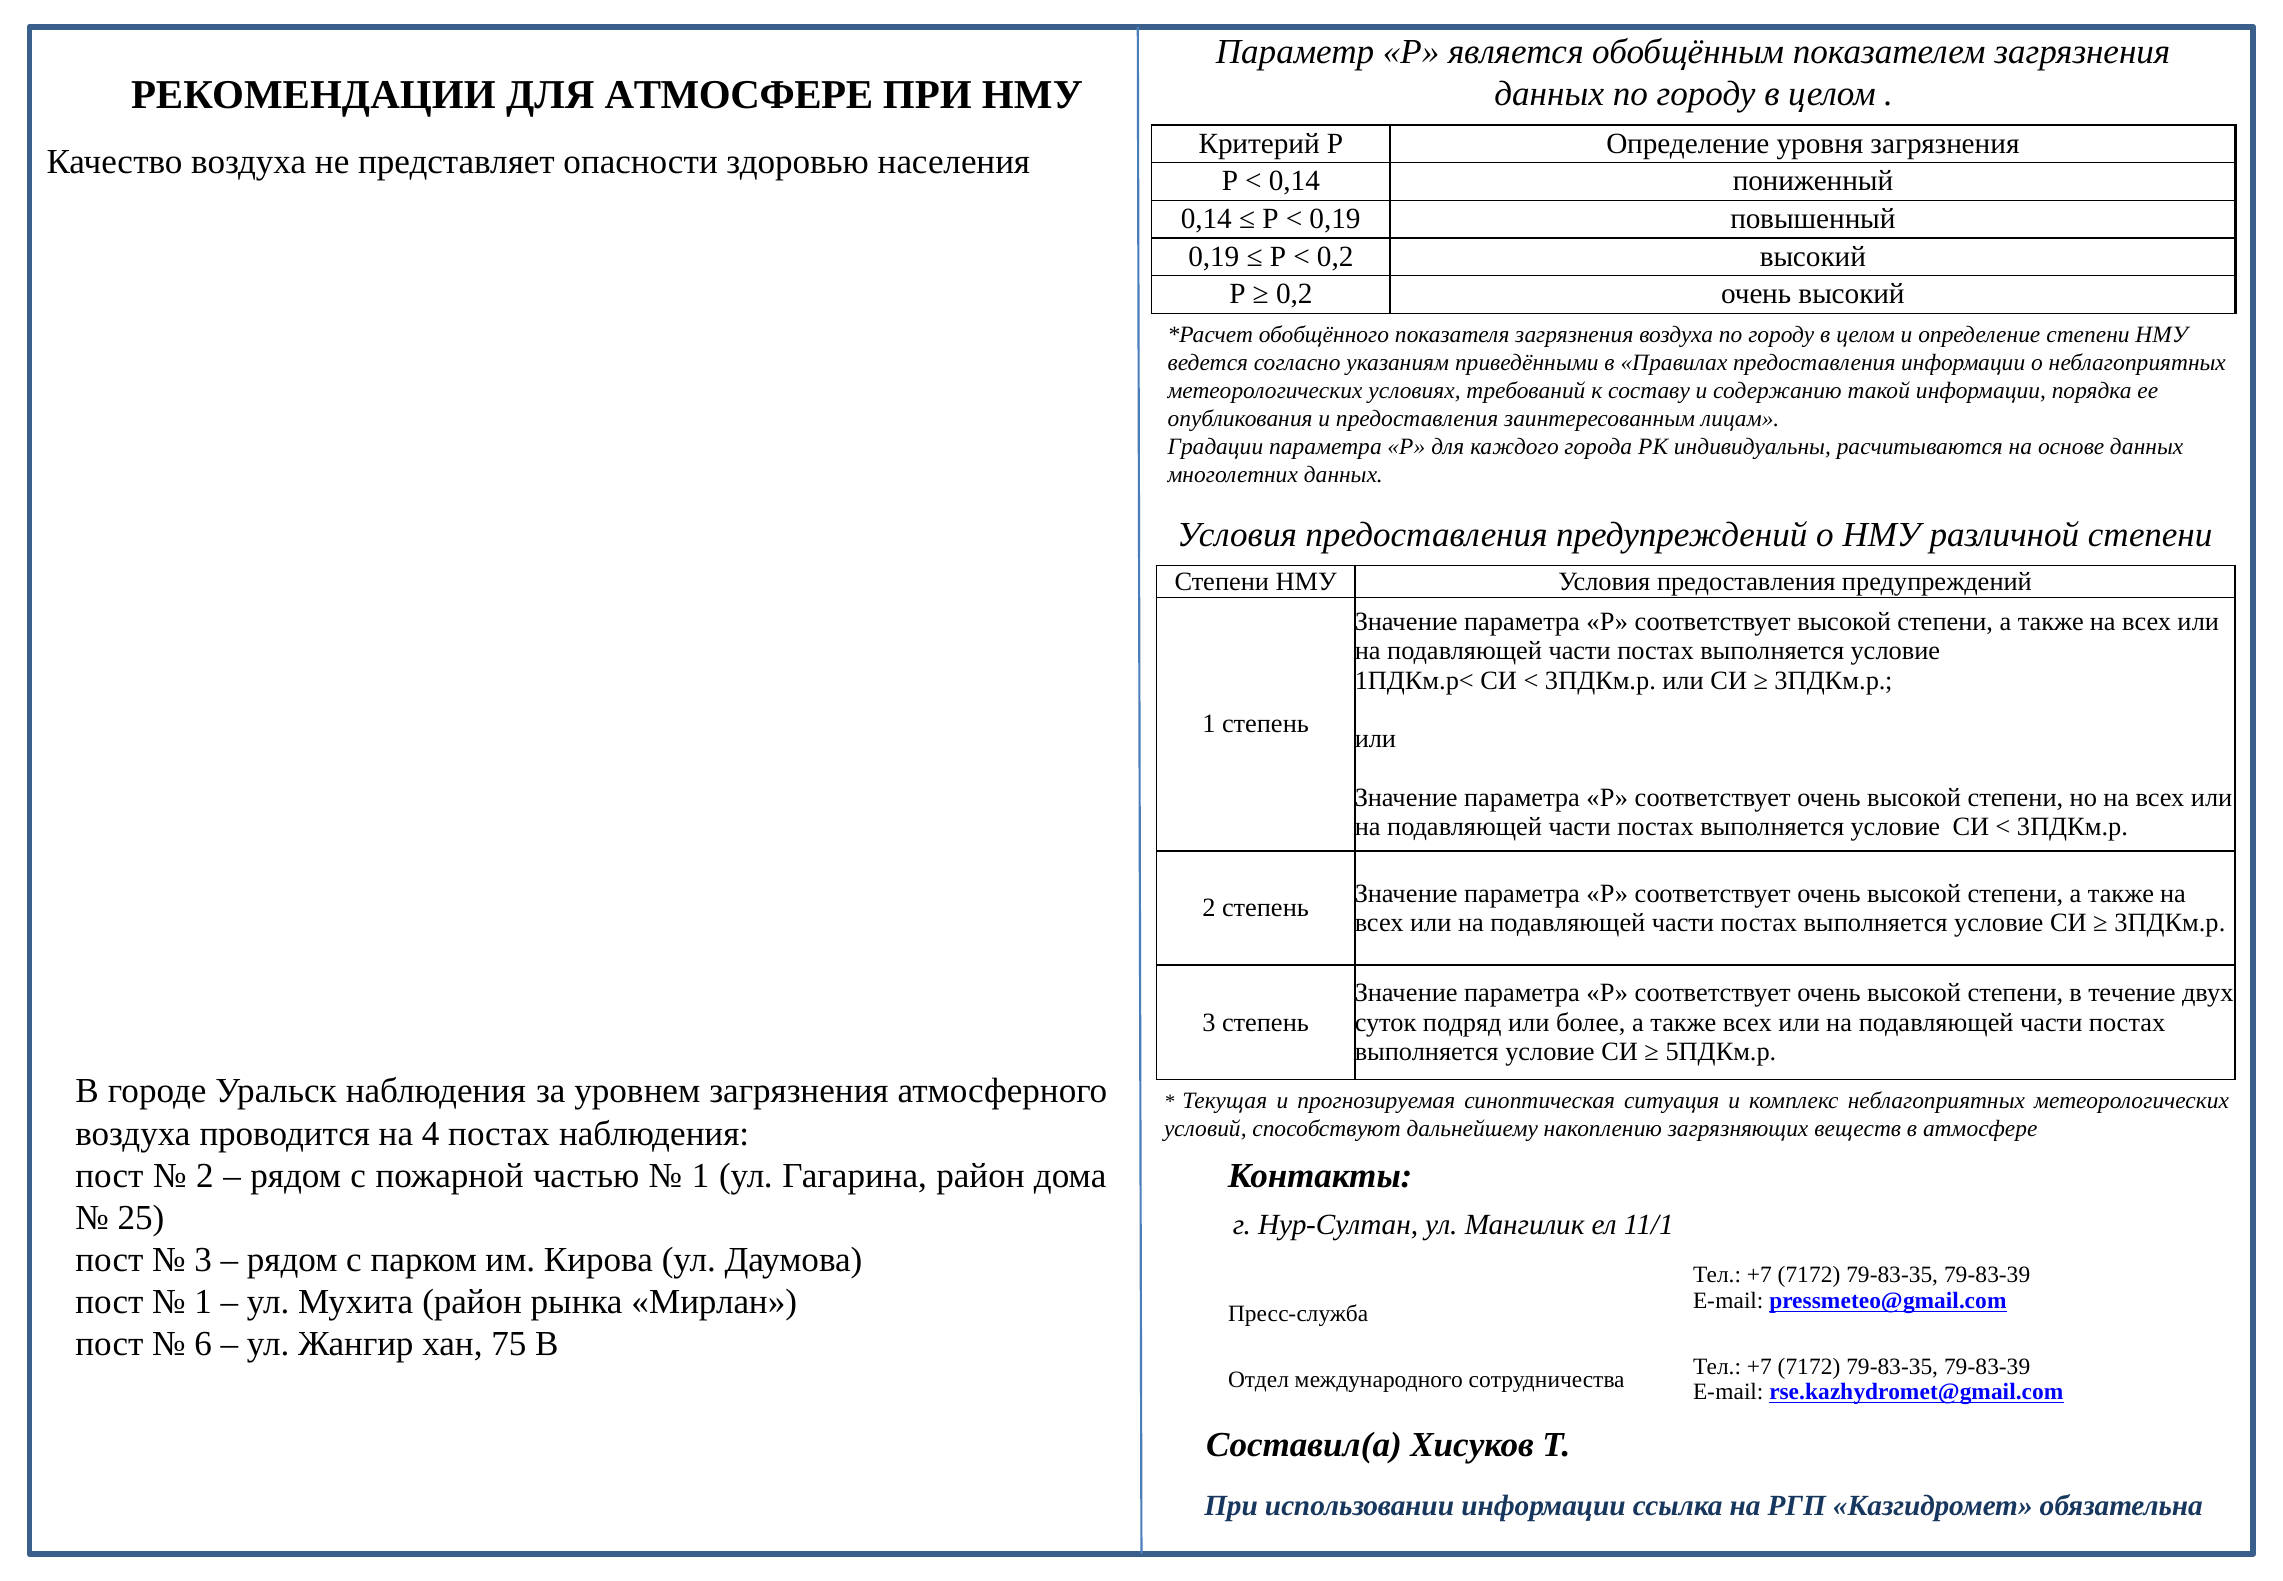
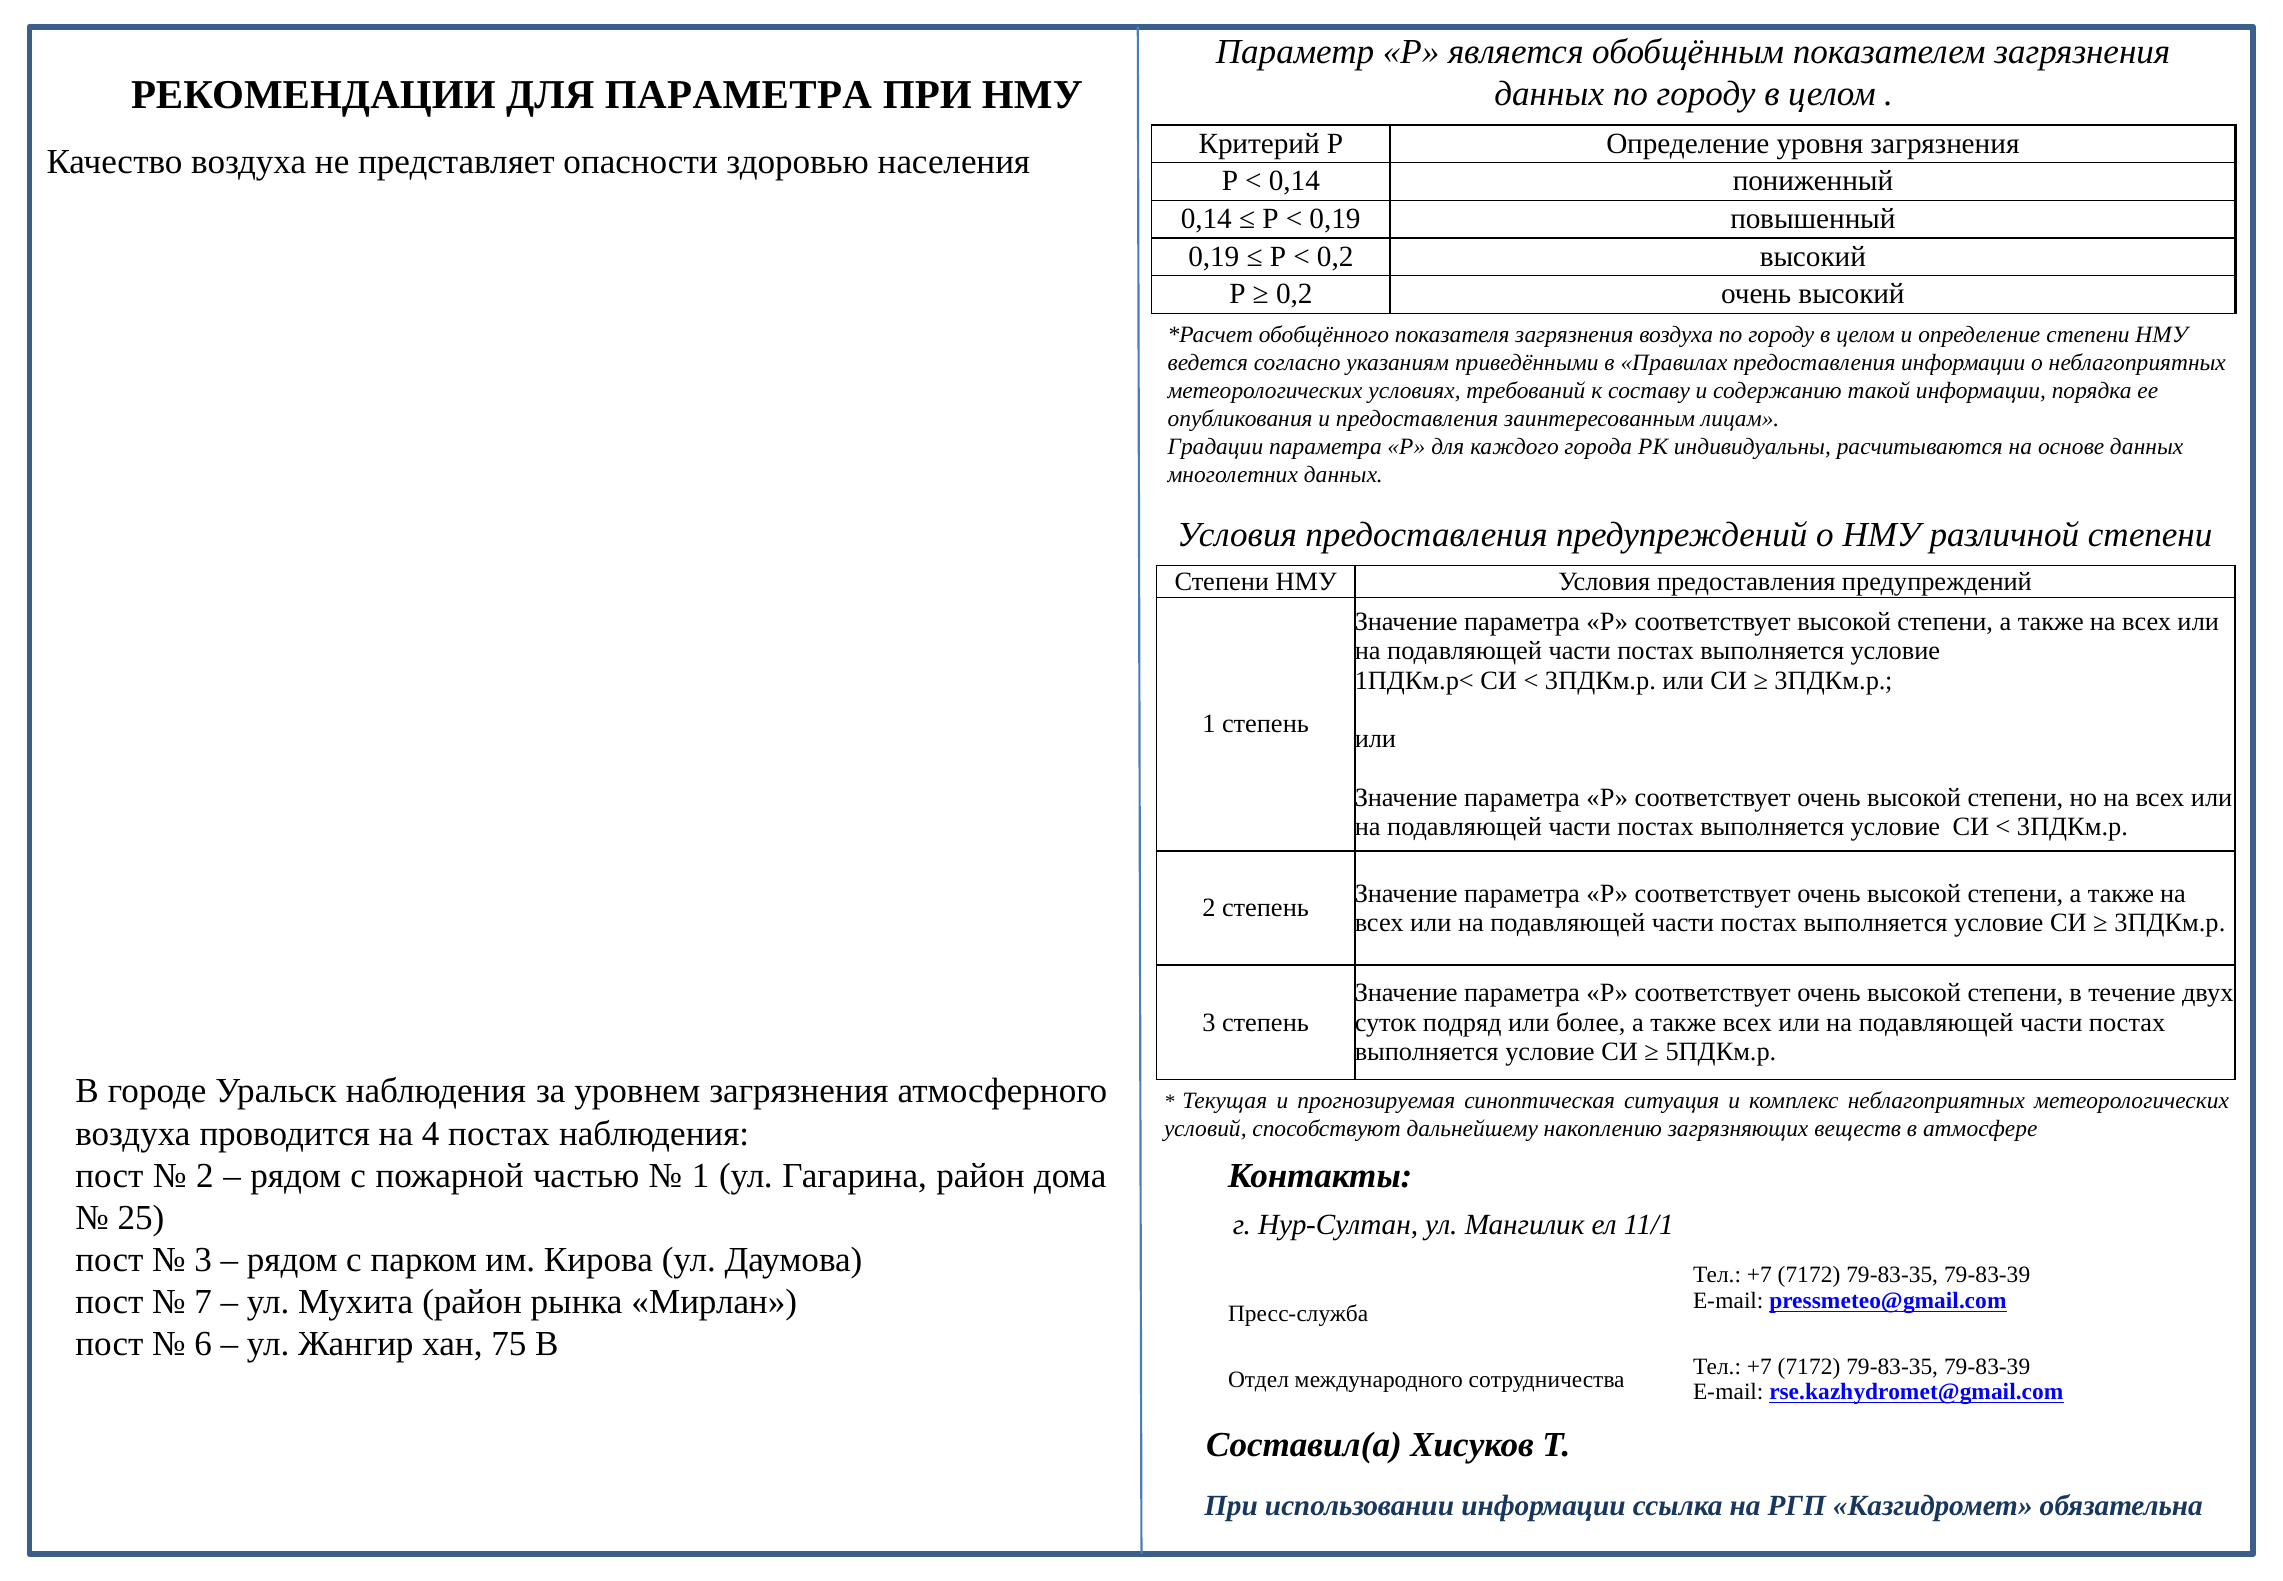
ДЛЯ АТМОСФЕРЕ: АТМОСФЕРЕ -> ПАРАМЕТРА
1 at (203, 1302): 1 -> 7
